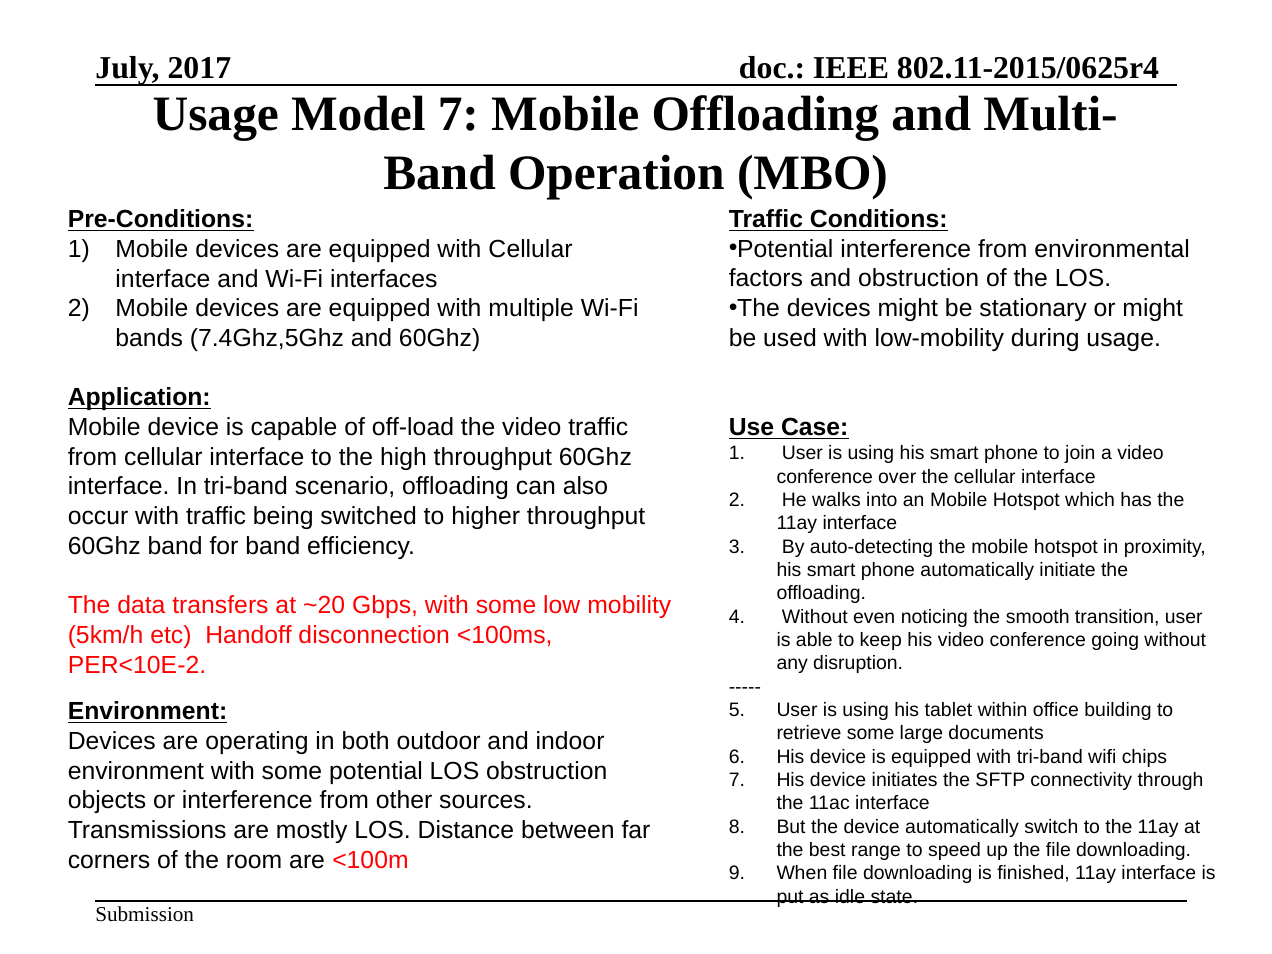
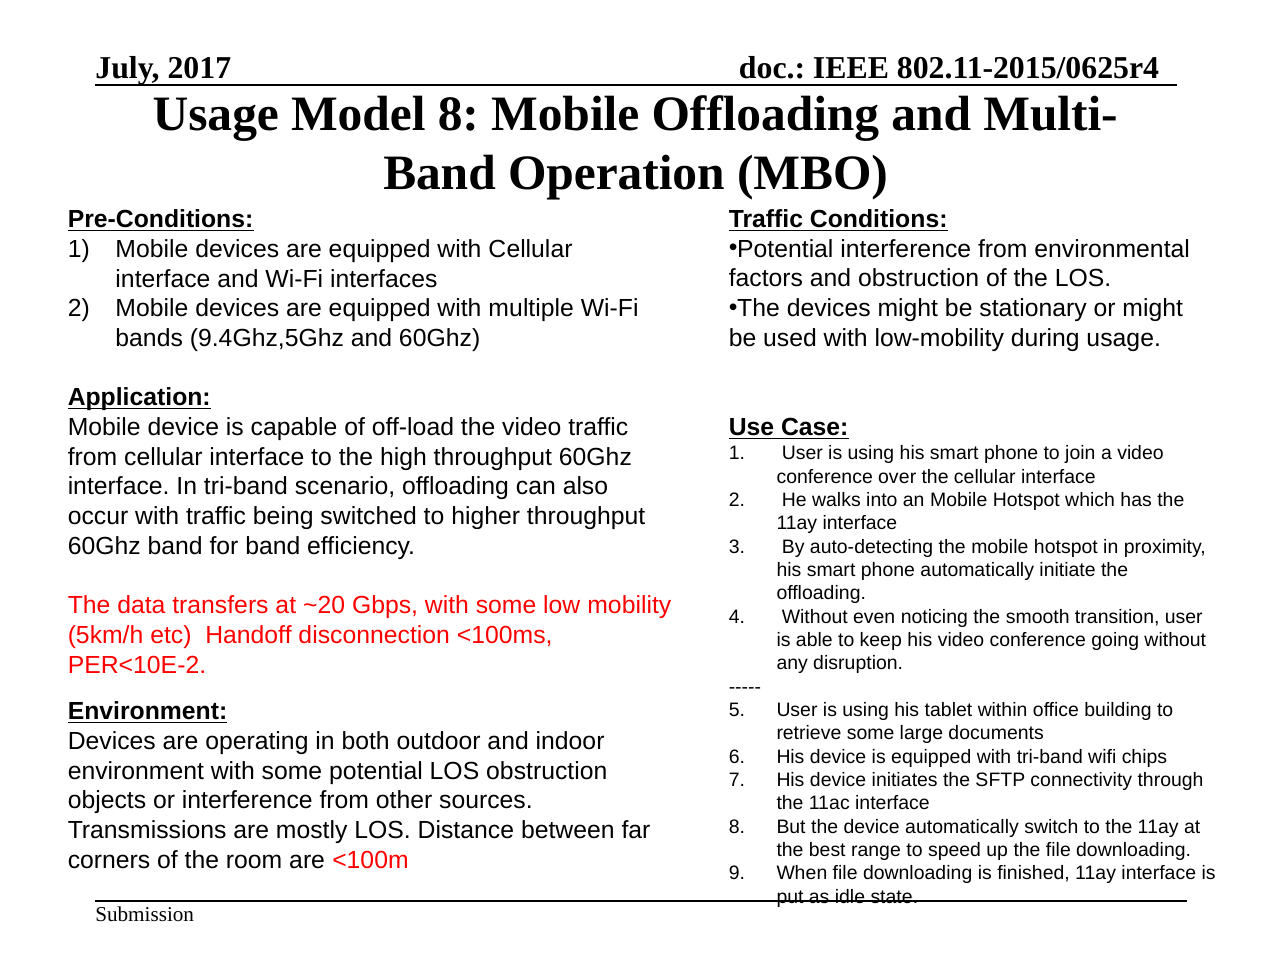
Model 7: 7 -> 8
7.4Ghz,5Ghz: 7.4Ghz,5Ghz -> 9.4Ghz,5Ghz
